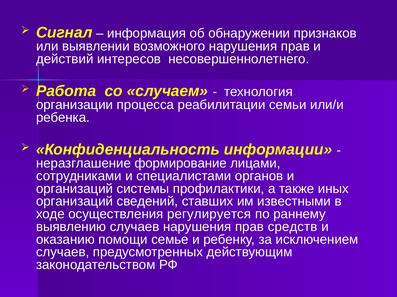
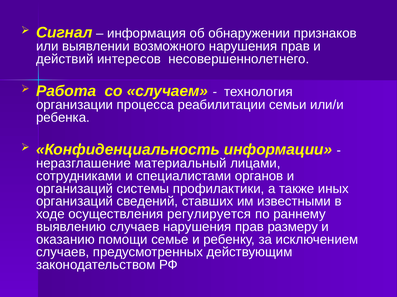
формирование: формирование -> материальный
средств: средств -> размеру
